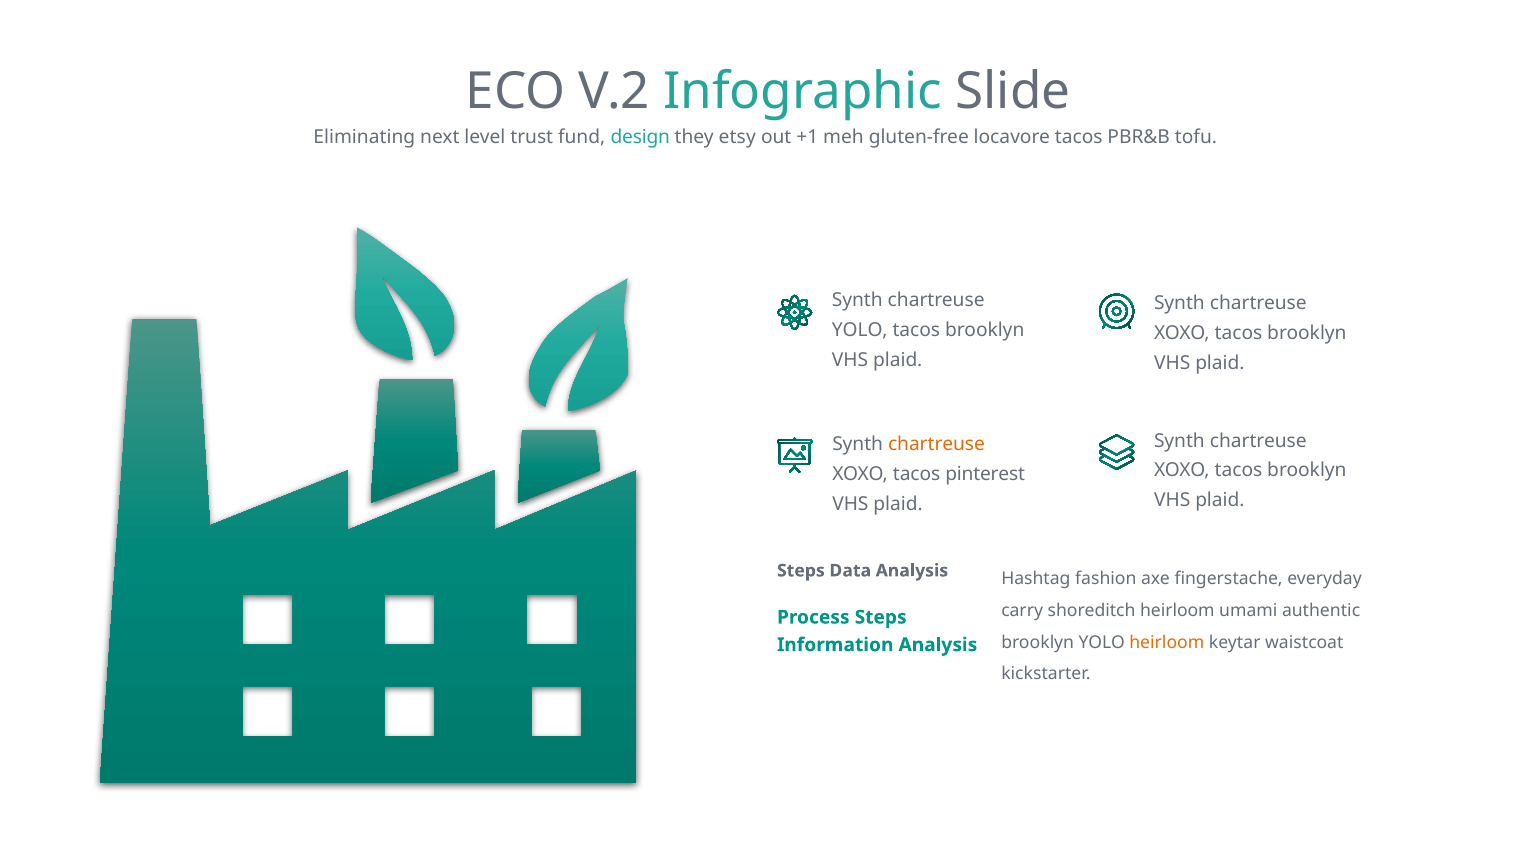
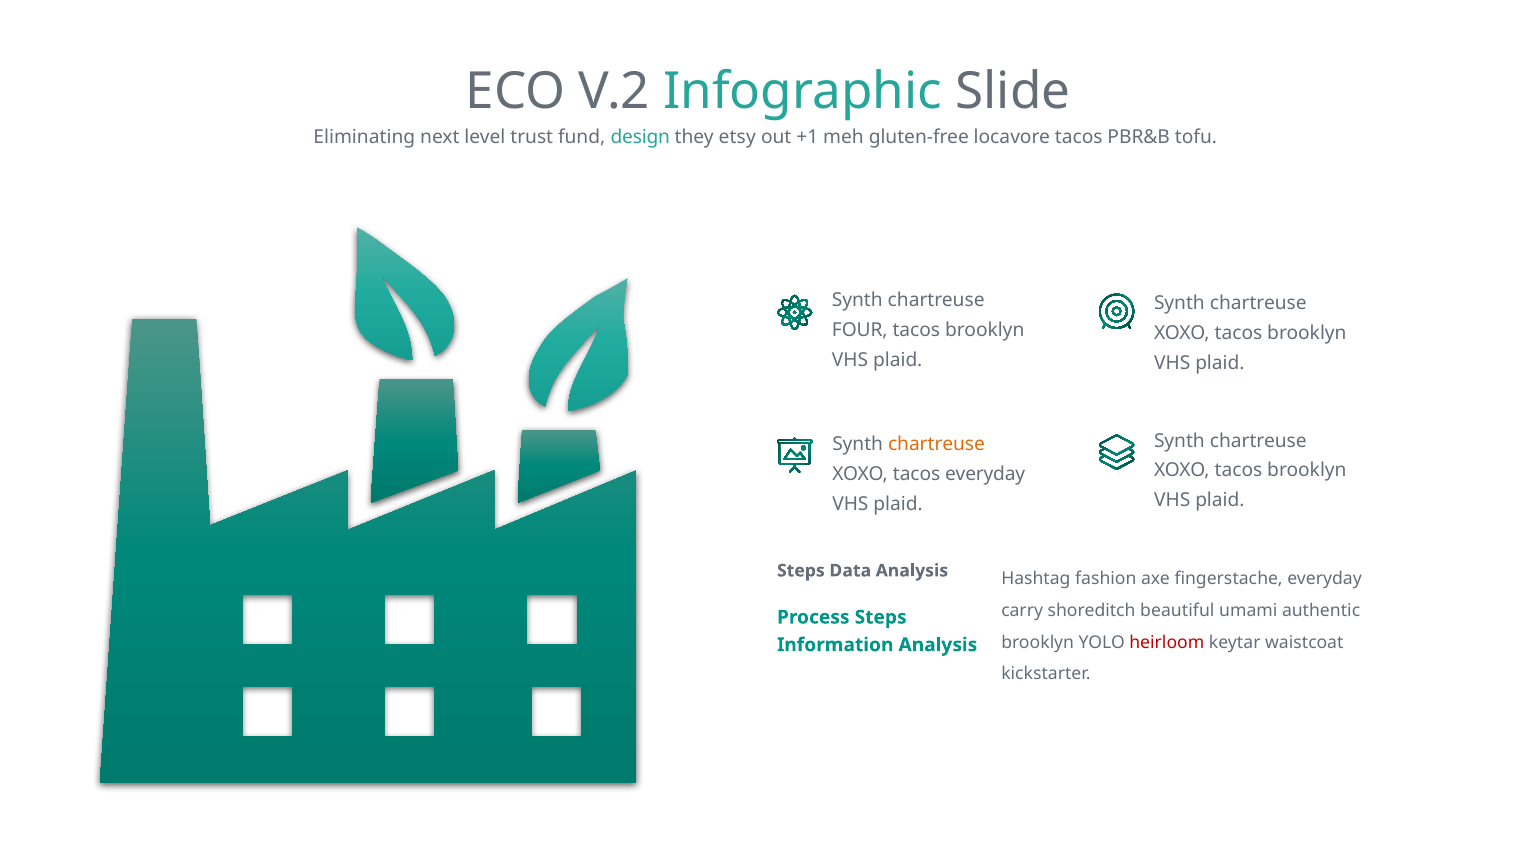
YOLO at (860, 330): YOLO -> FOUR
tacos pinterest: pinterest -> everyday
shoreditch heirloom: heirloom -> beautiful
heirloom at (1167, 642) colour: orange -> red
